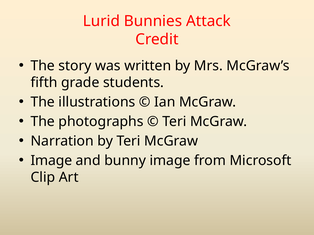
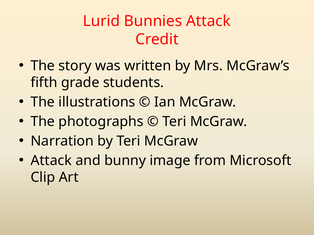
Image at (51, 161): Image -> Attack
